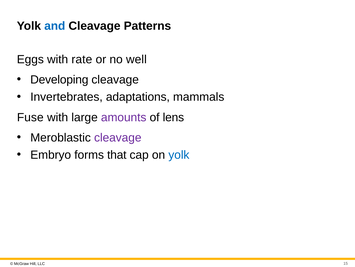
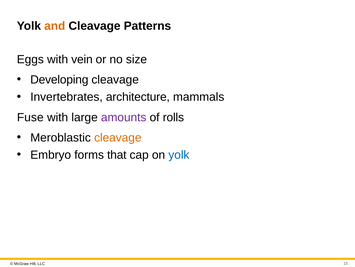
and colour: blue -> orange
rate: rate -> vein
well: well -> size
adaptations: adaptations -> architecture
lens: lens -> rolls
cleavage at (118, 137) colour: purple -> orange
